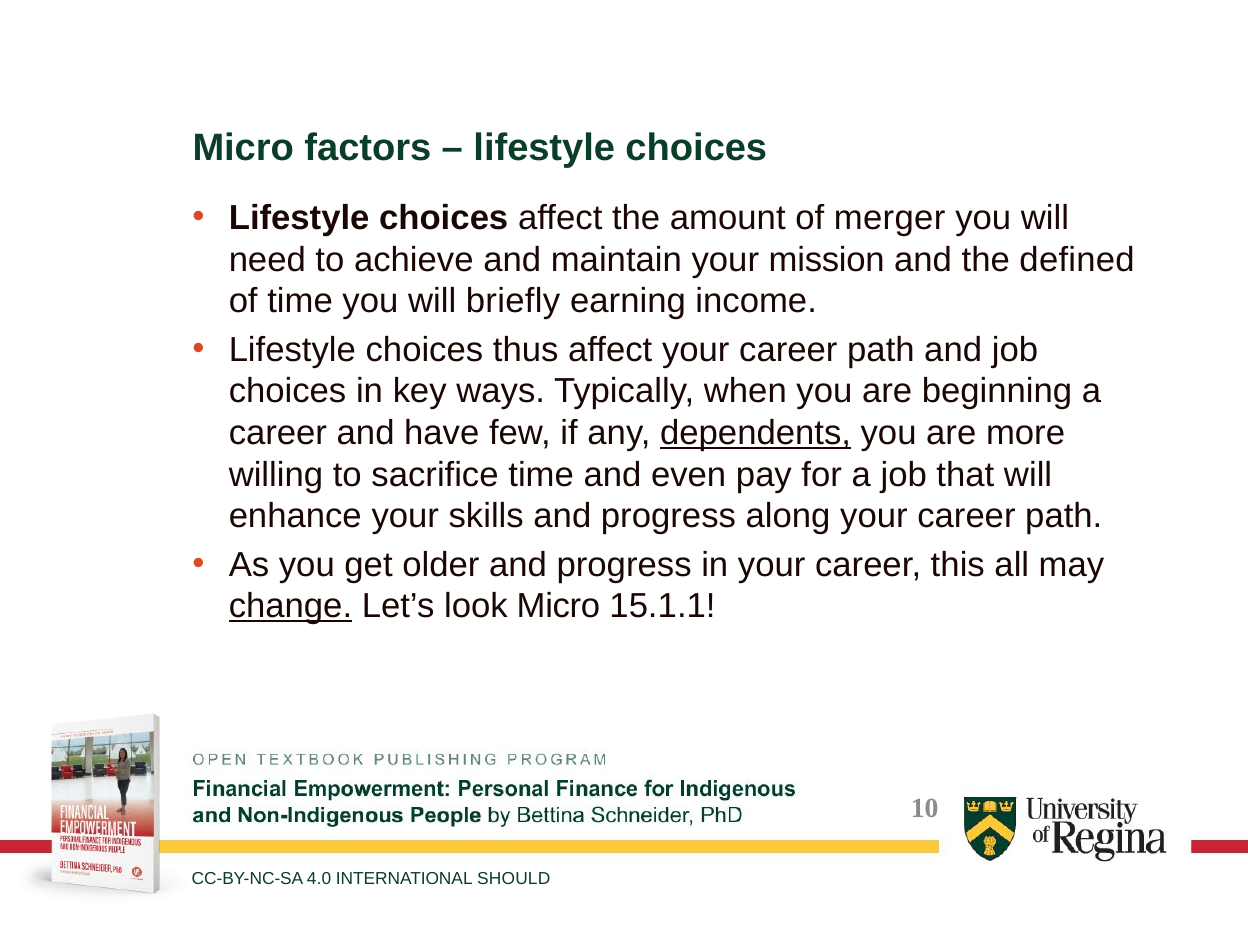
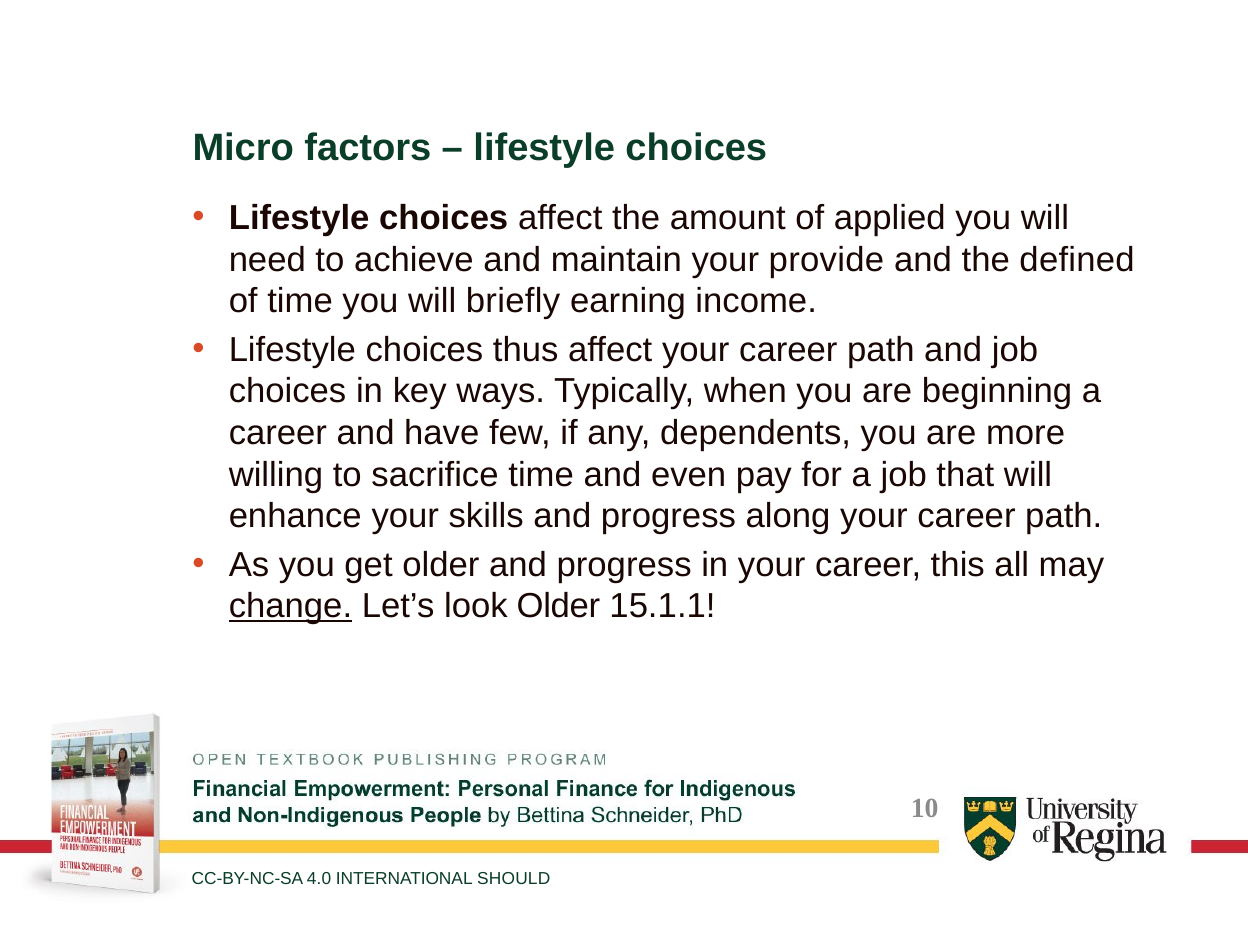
merger: merger -> applied
mission: mission -> provide
dependents underline: present -> none
look Micro: Micro -> Older
